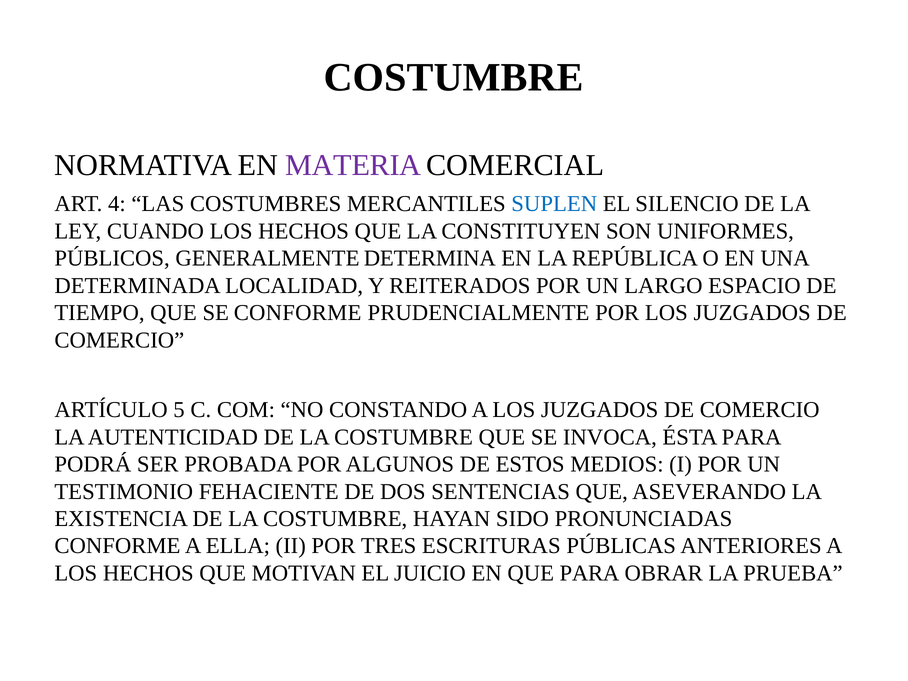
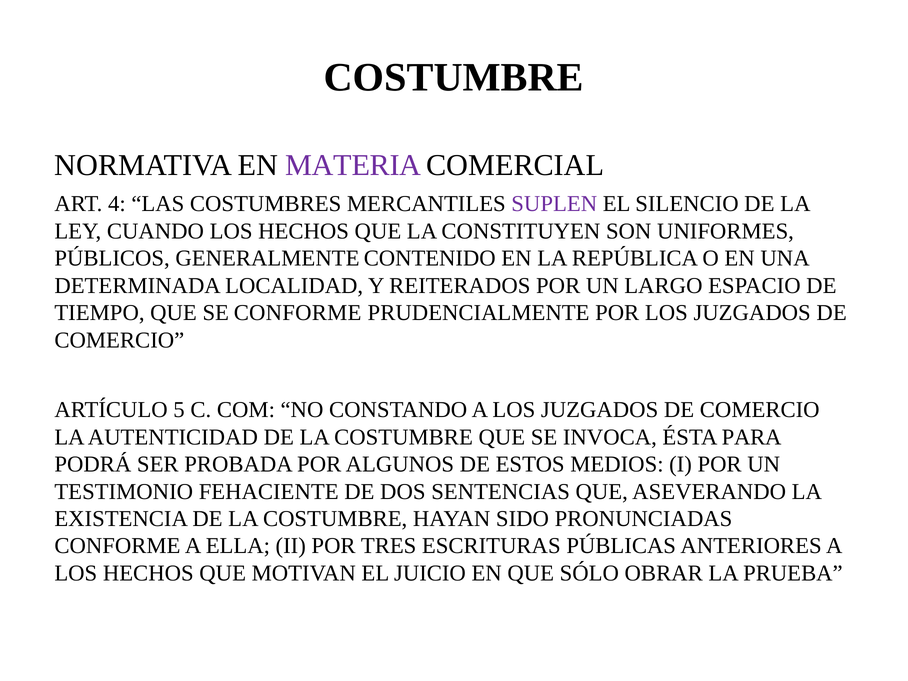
SUPLEN colour: blue -> purple
DETERMINA: DETERMINA -> CONTENIDO
QUE PARA: PARA -> SÓLO
